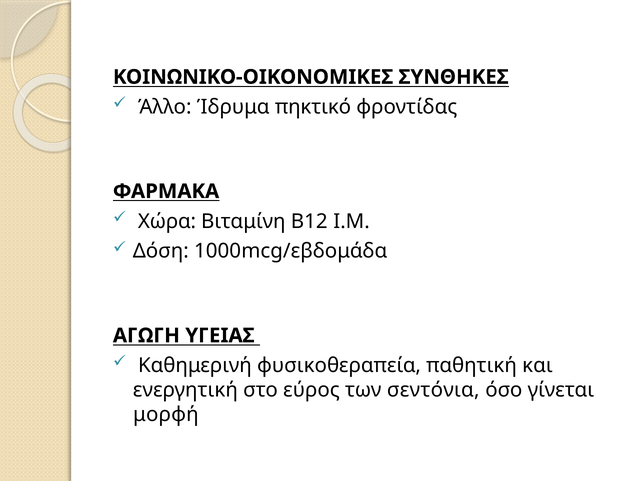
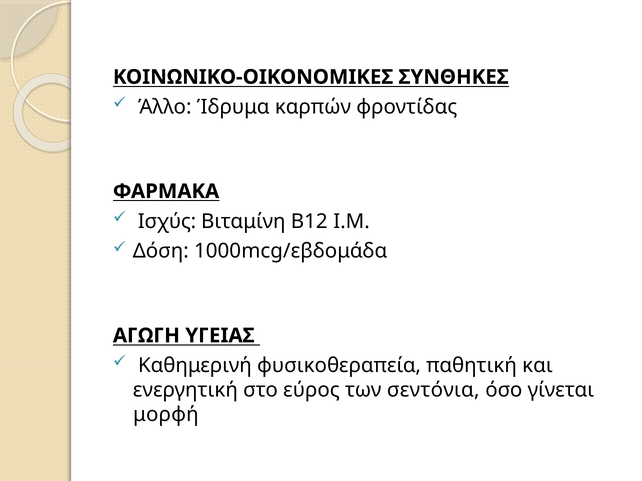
πηκτικό: πηκτικό -> καρπών
Χώρα: Χώρα -> Ισχύς
